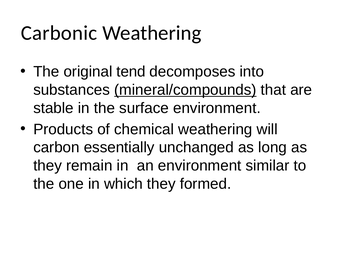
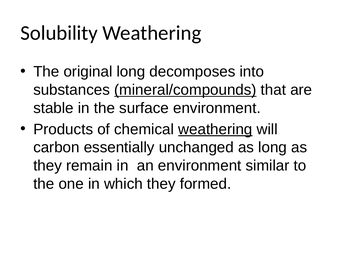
Carbonic: Carbonic -> Solubility
original tend: tend -> long
weathering at (215, 129) underline: none -> present
